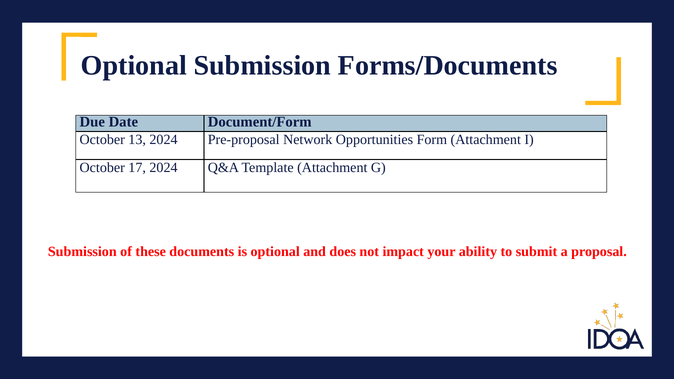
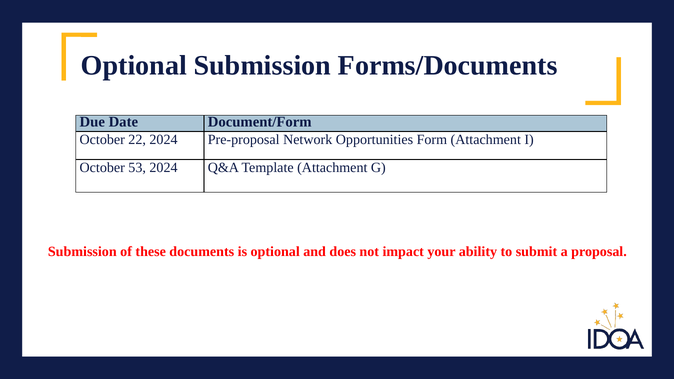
13: 13 -> 22
17: 17 -> 53
